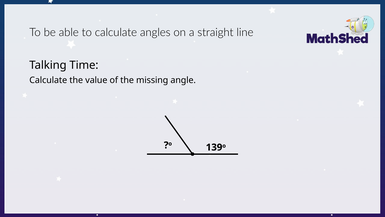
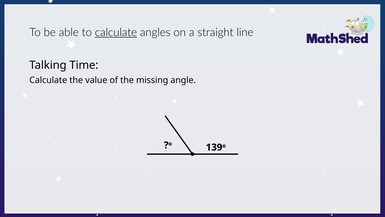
calculate at (116, 32) underline: none -> present
